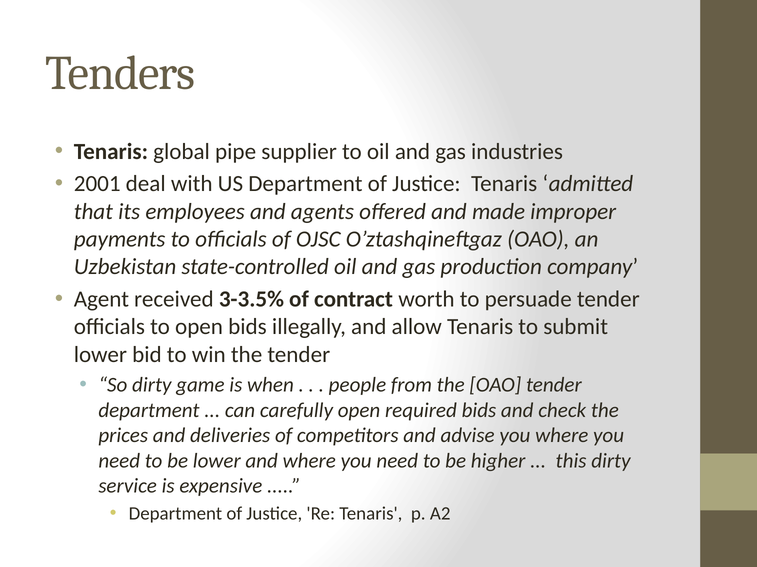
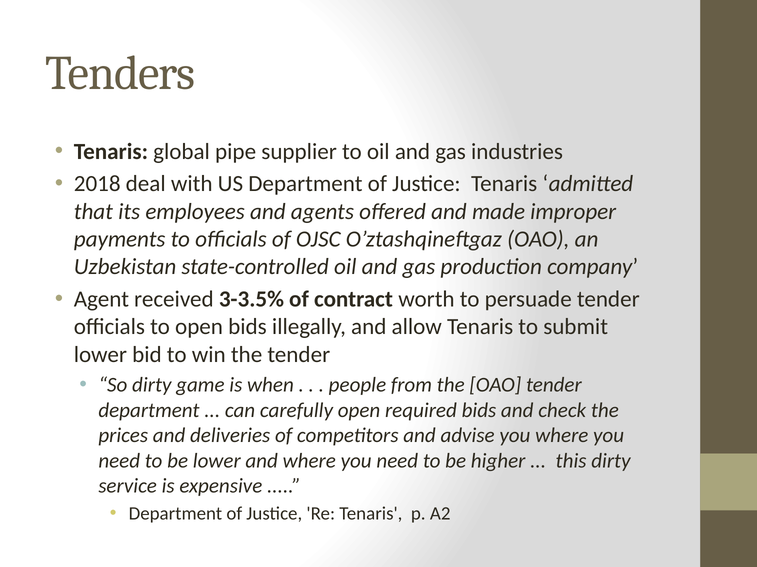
2001: 2001 -> 2018
